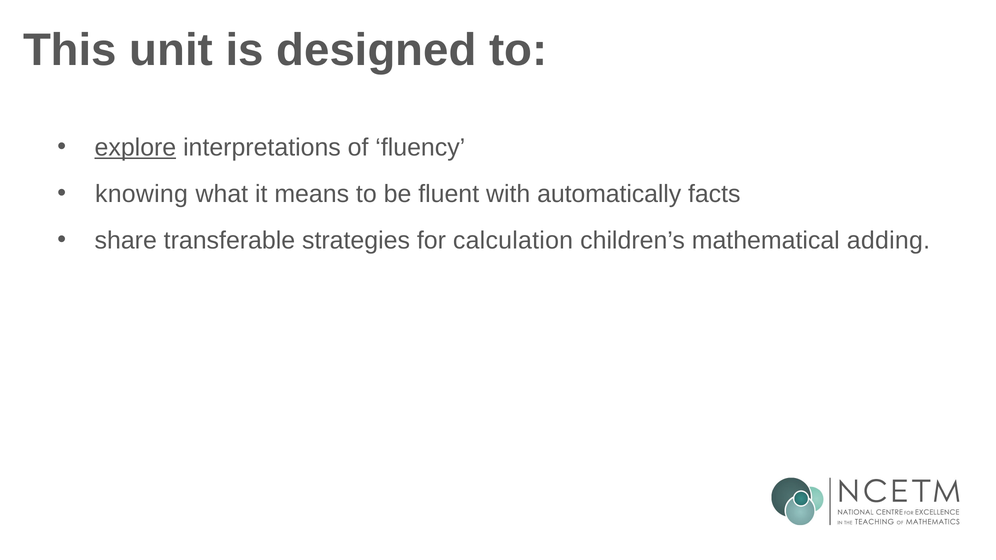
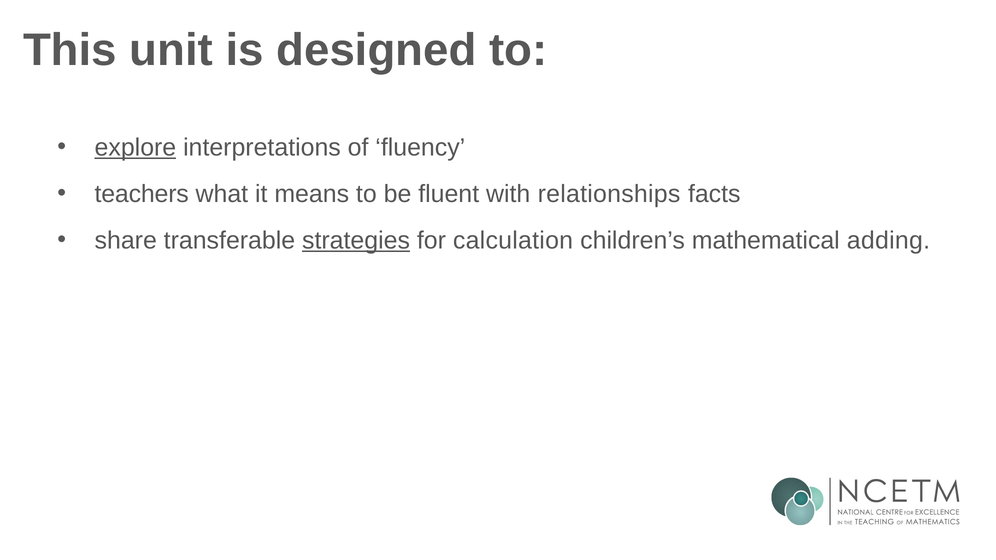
knowing: knowing -> teachers
automatically: automatically -> relationships
strategies underline: none -> present
